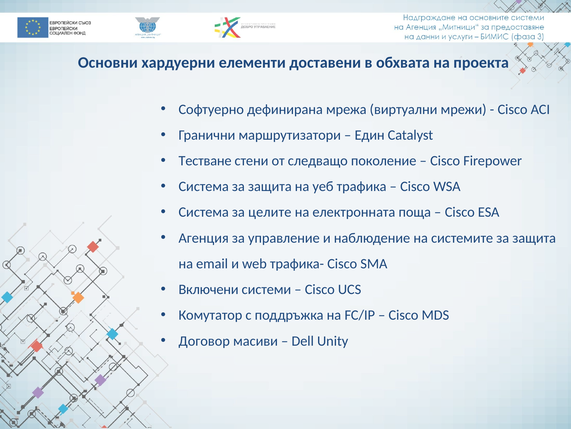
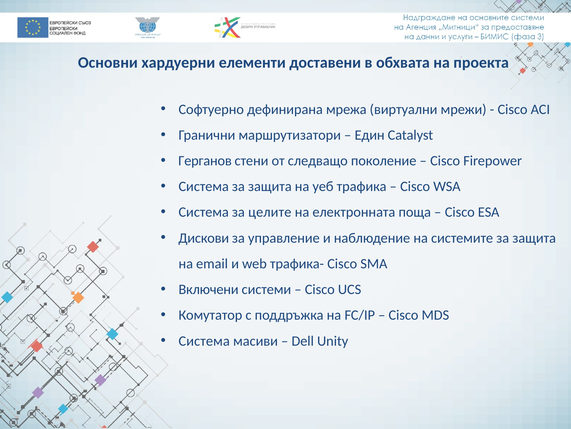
Тестване: Тестване -> Герганов
Агенция: Агенция -> Дискови
Договор at (204, 340): Договор -> Система
